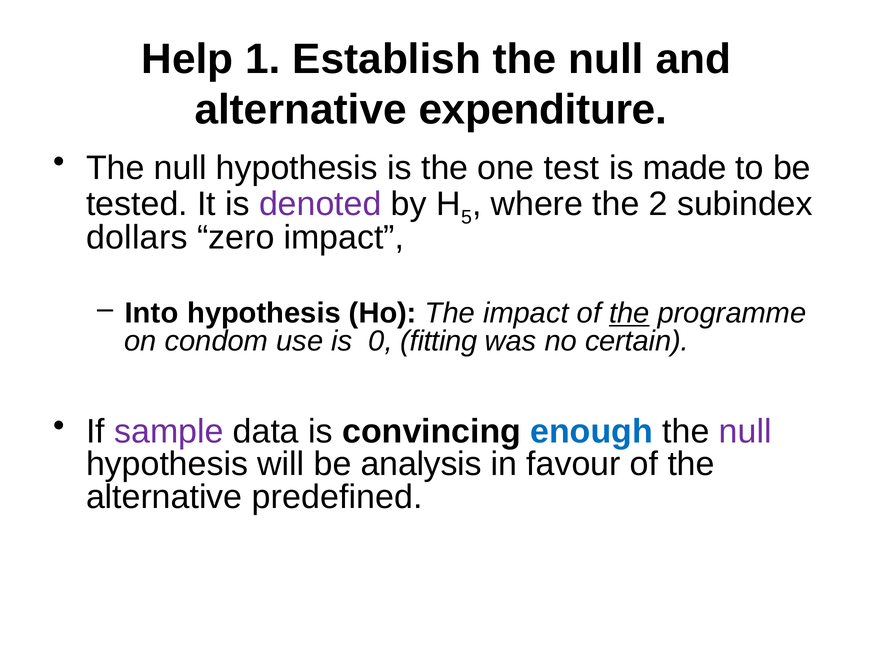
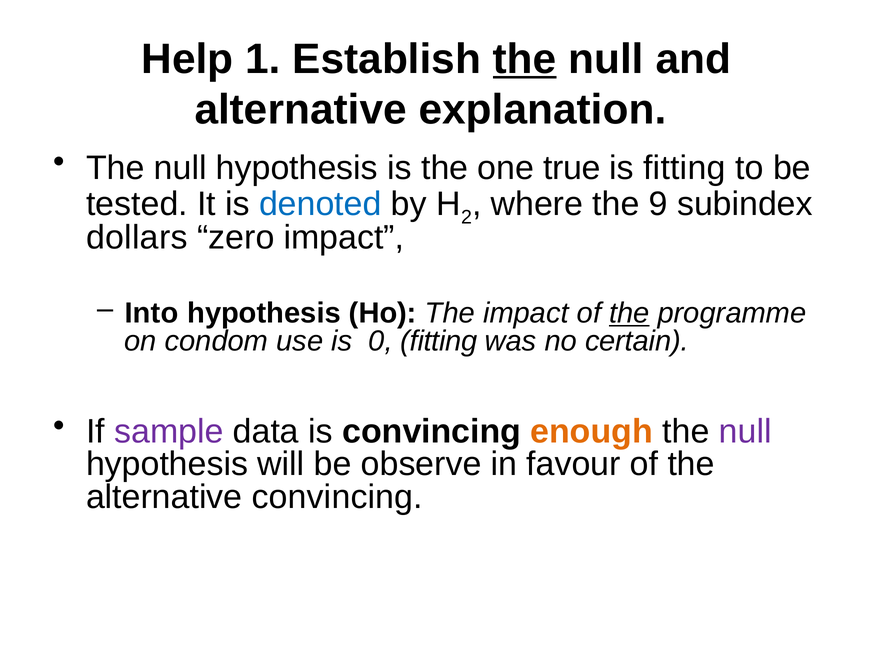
the at (525, 59) underline: none -> present
expenditure: expenditure -> explanation
test: test -> true
is made: made -> fitting
denoted colour: purple -> blue
5: 5 -> 2
2: 2 -> 9
enough colour: blue -> orange
analysis: analysis -> observe
alternative predefined: predefined -> convincing
